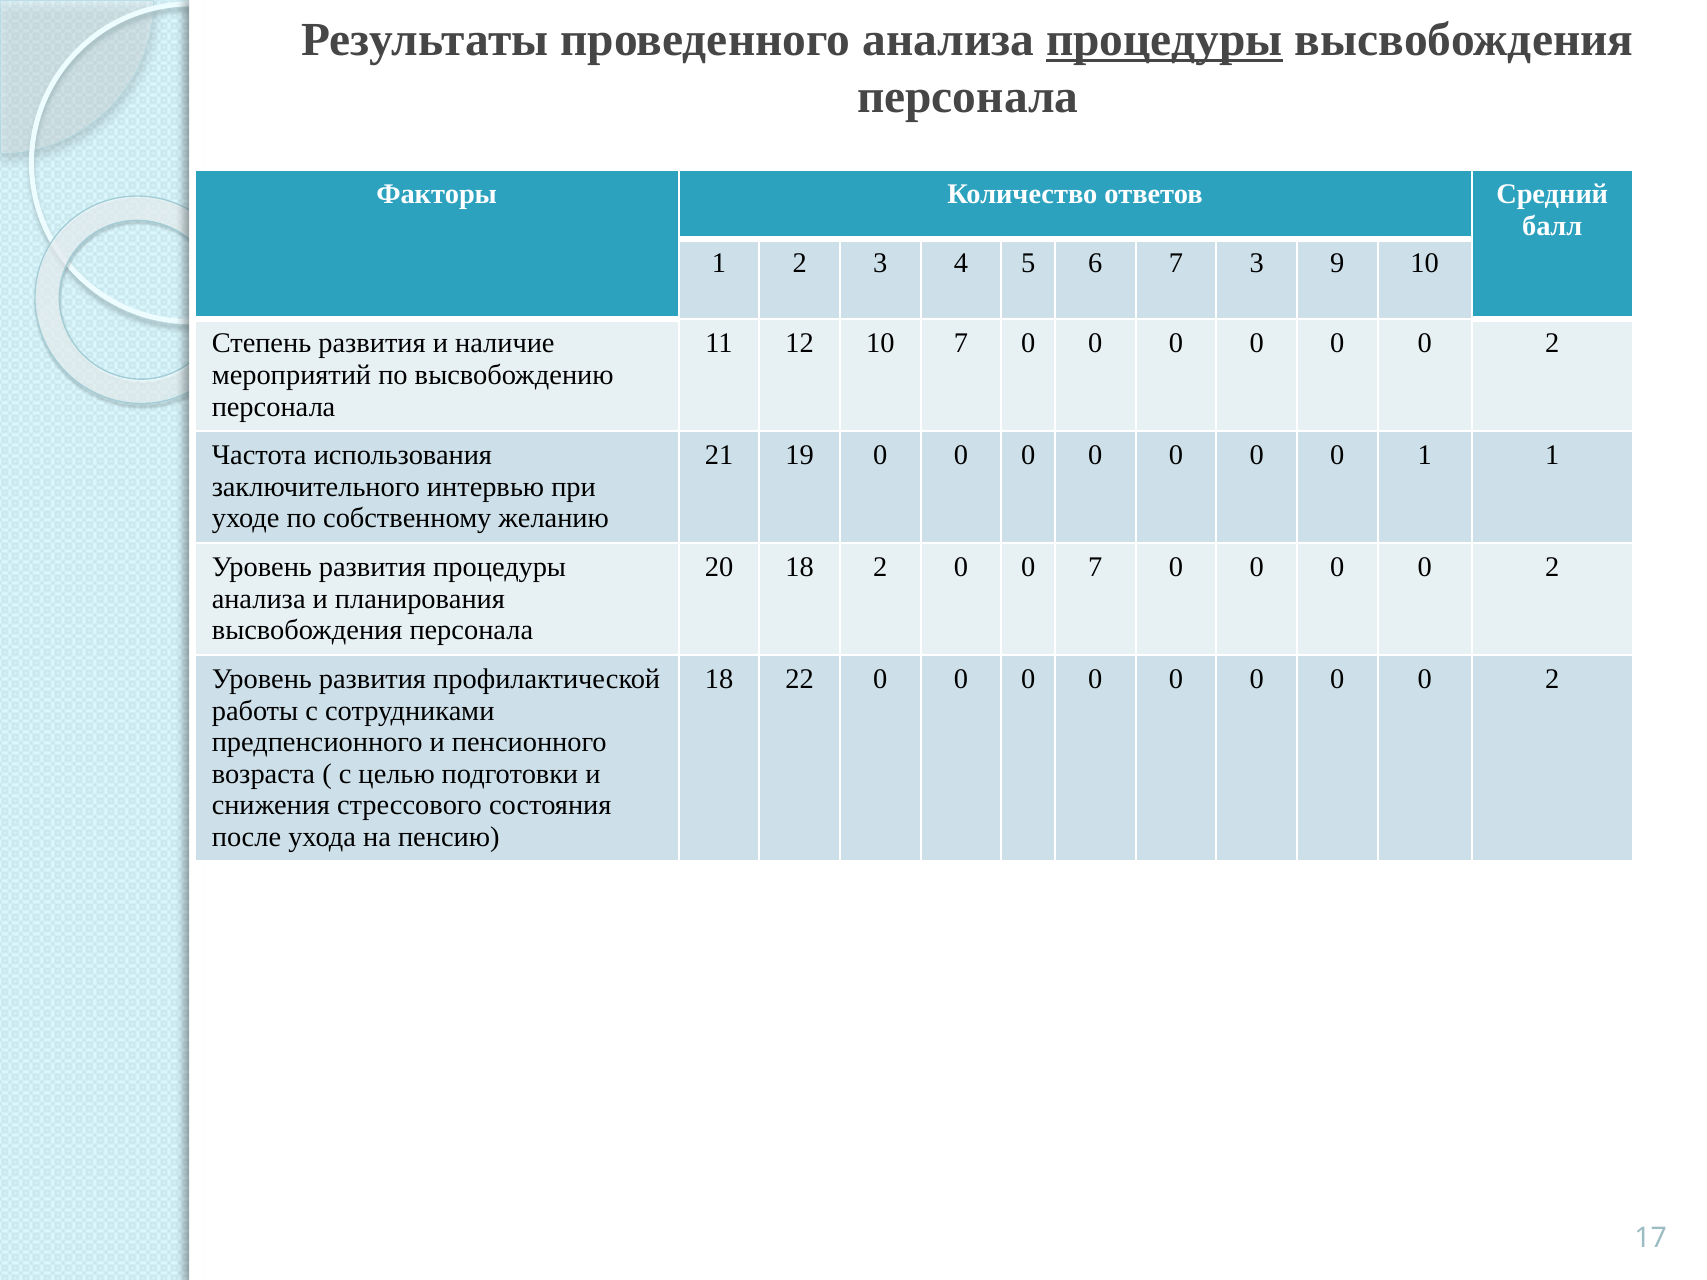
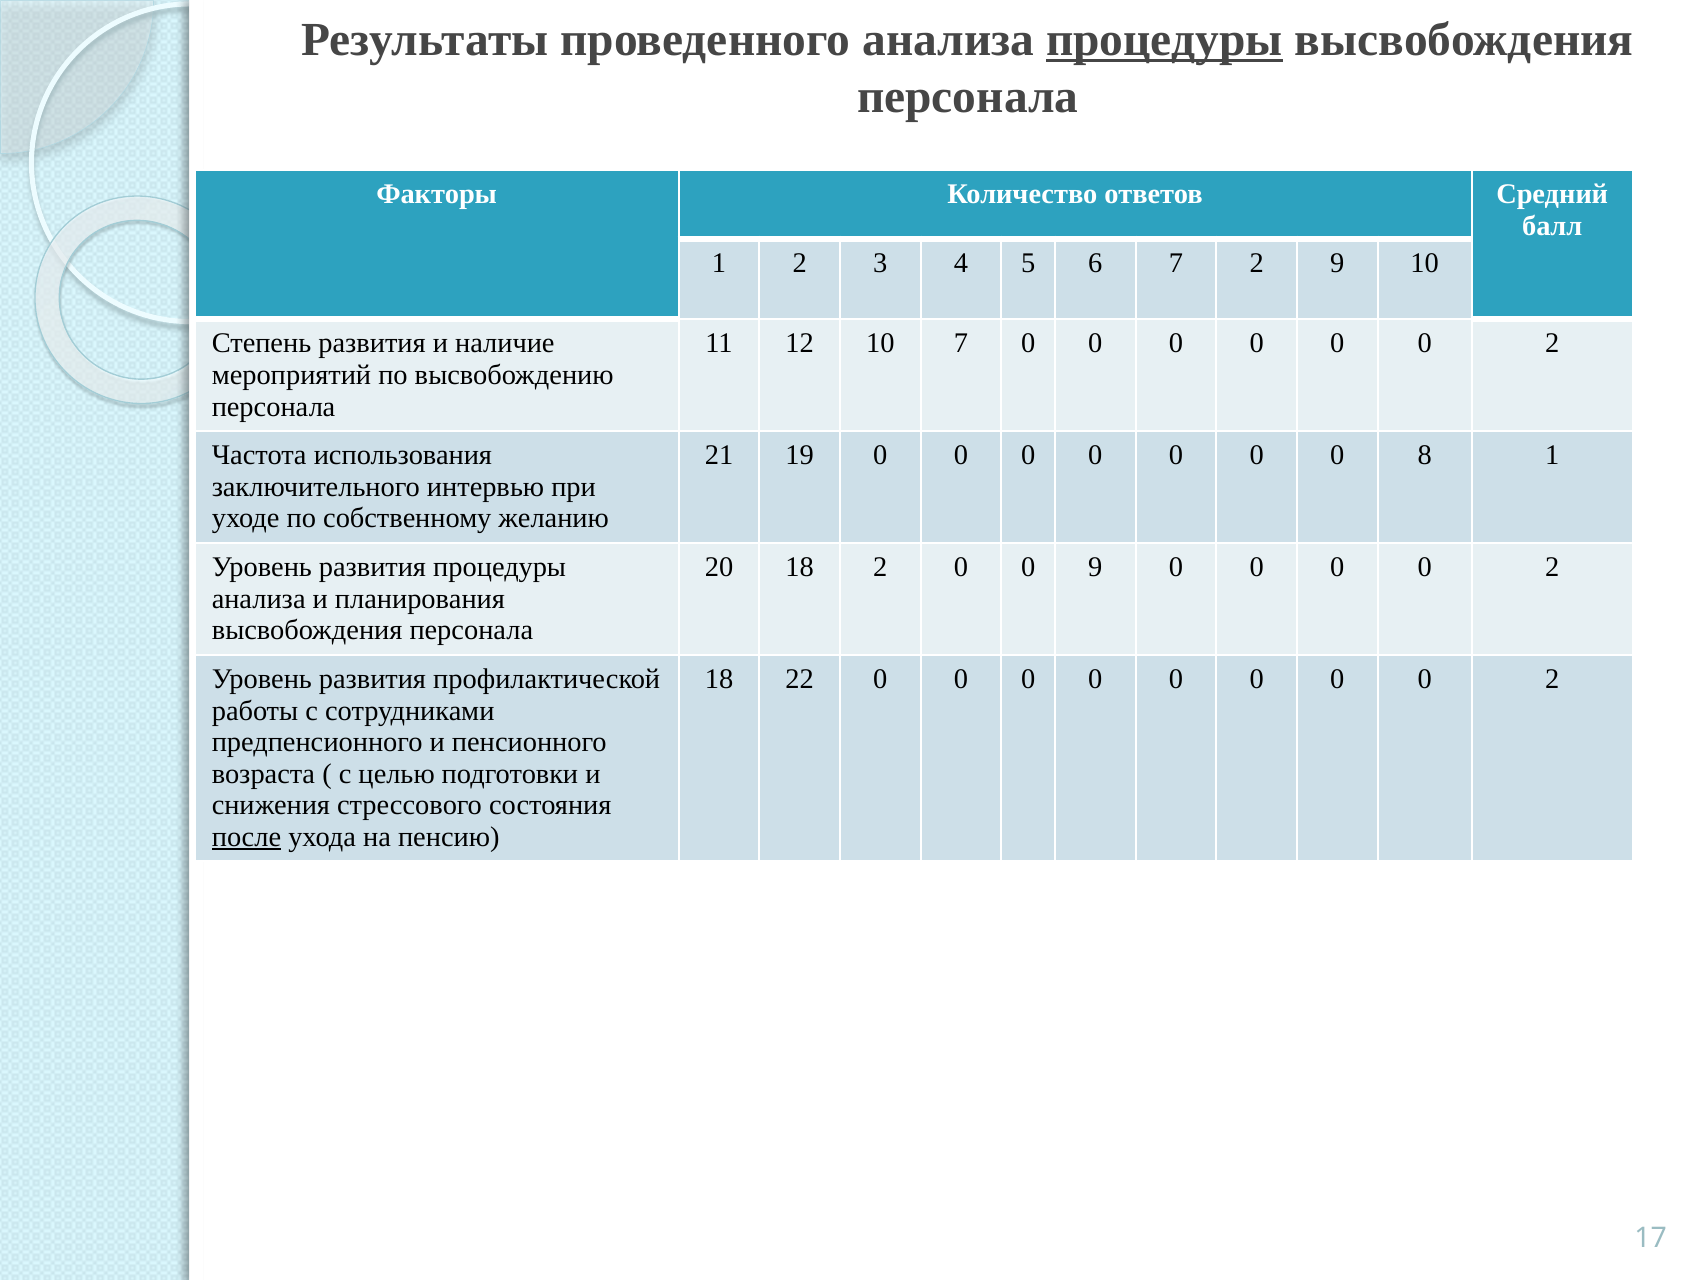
7 3: 3 -> 2
0 1: 1 -> 8
0 7: 7 -> 9
после underline: none -> present
